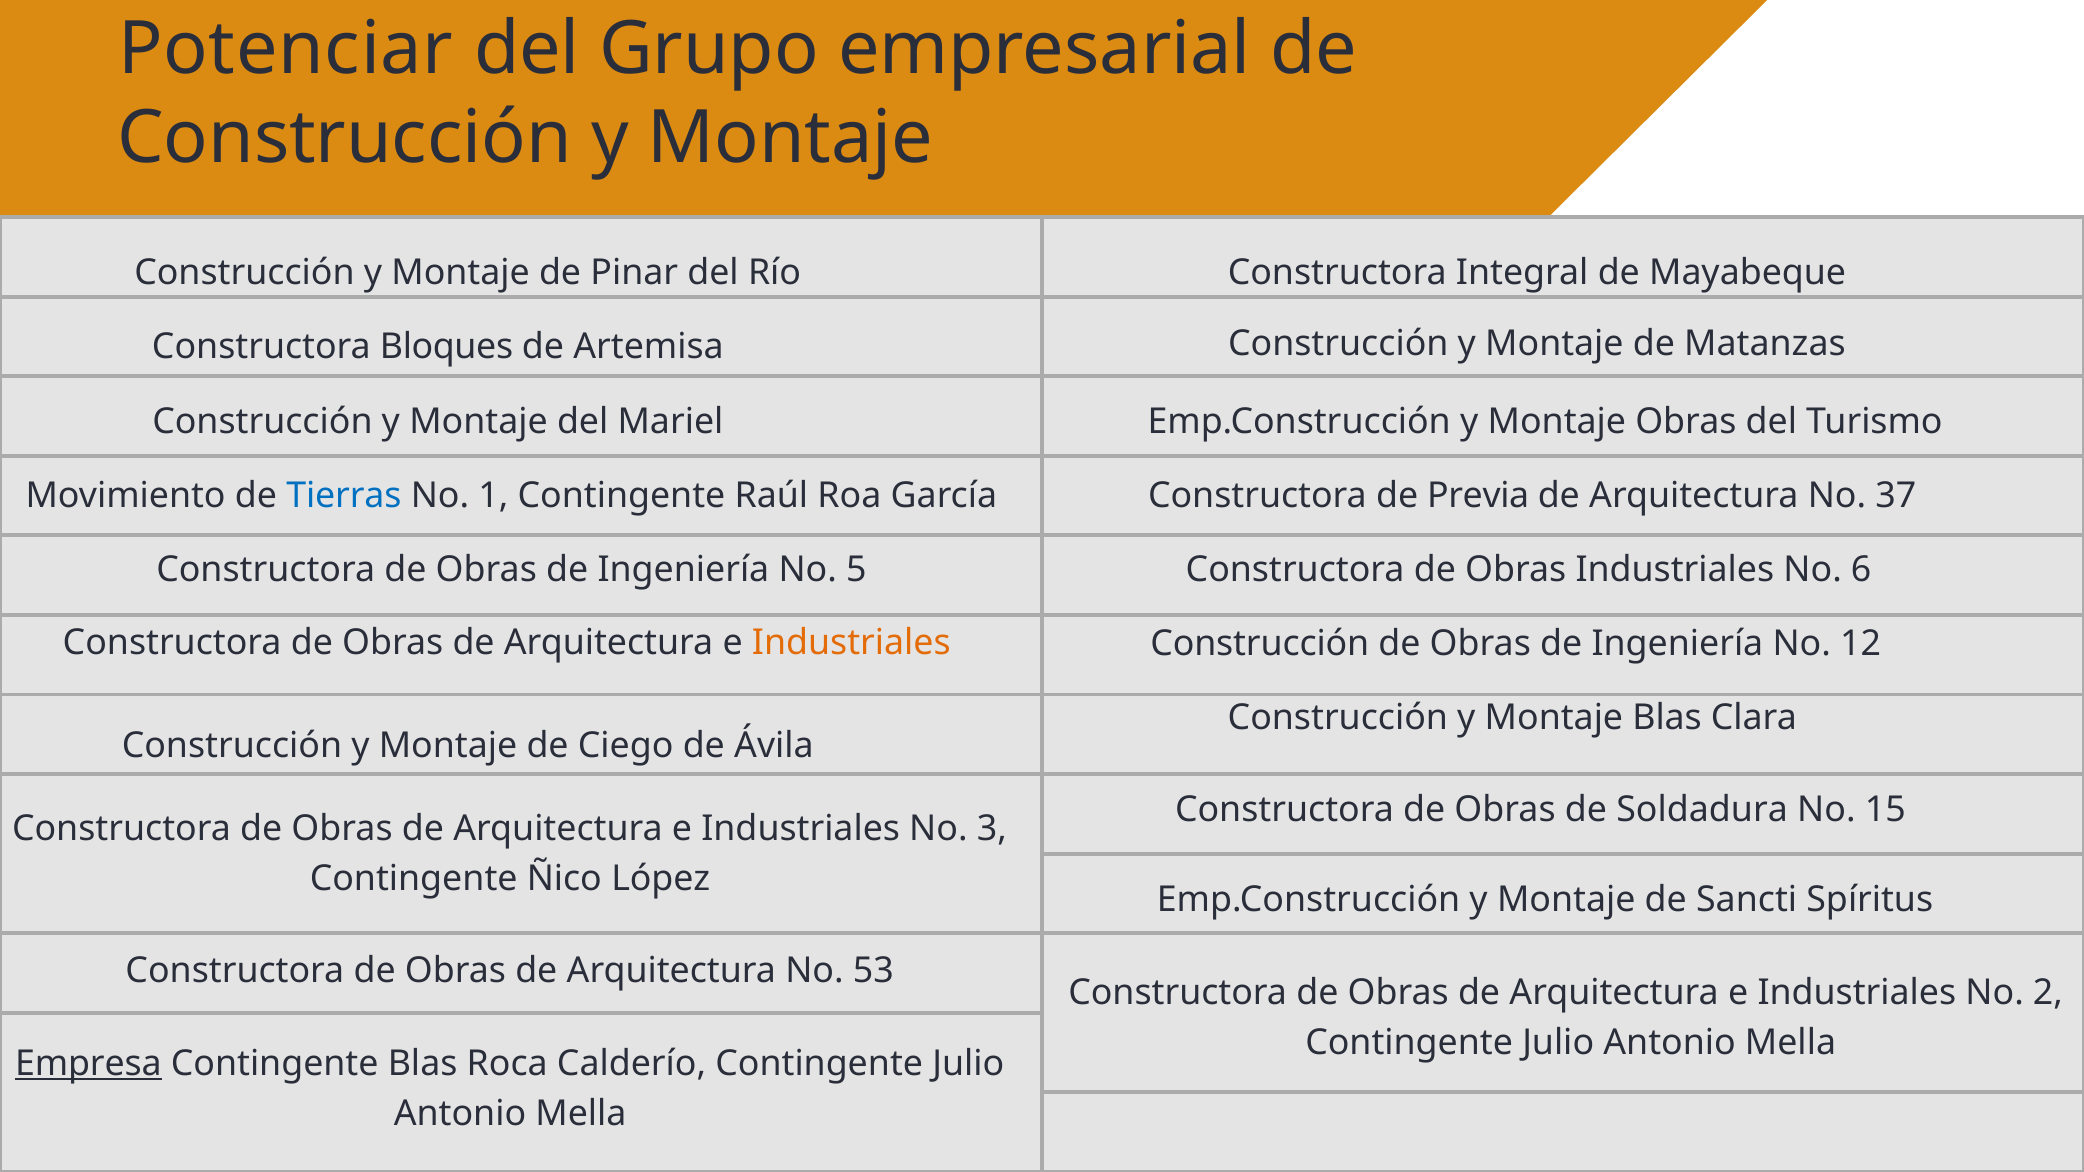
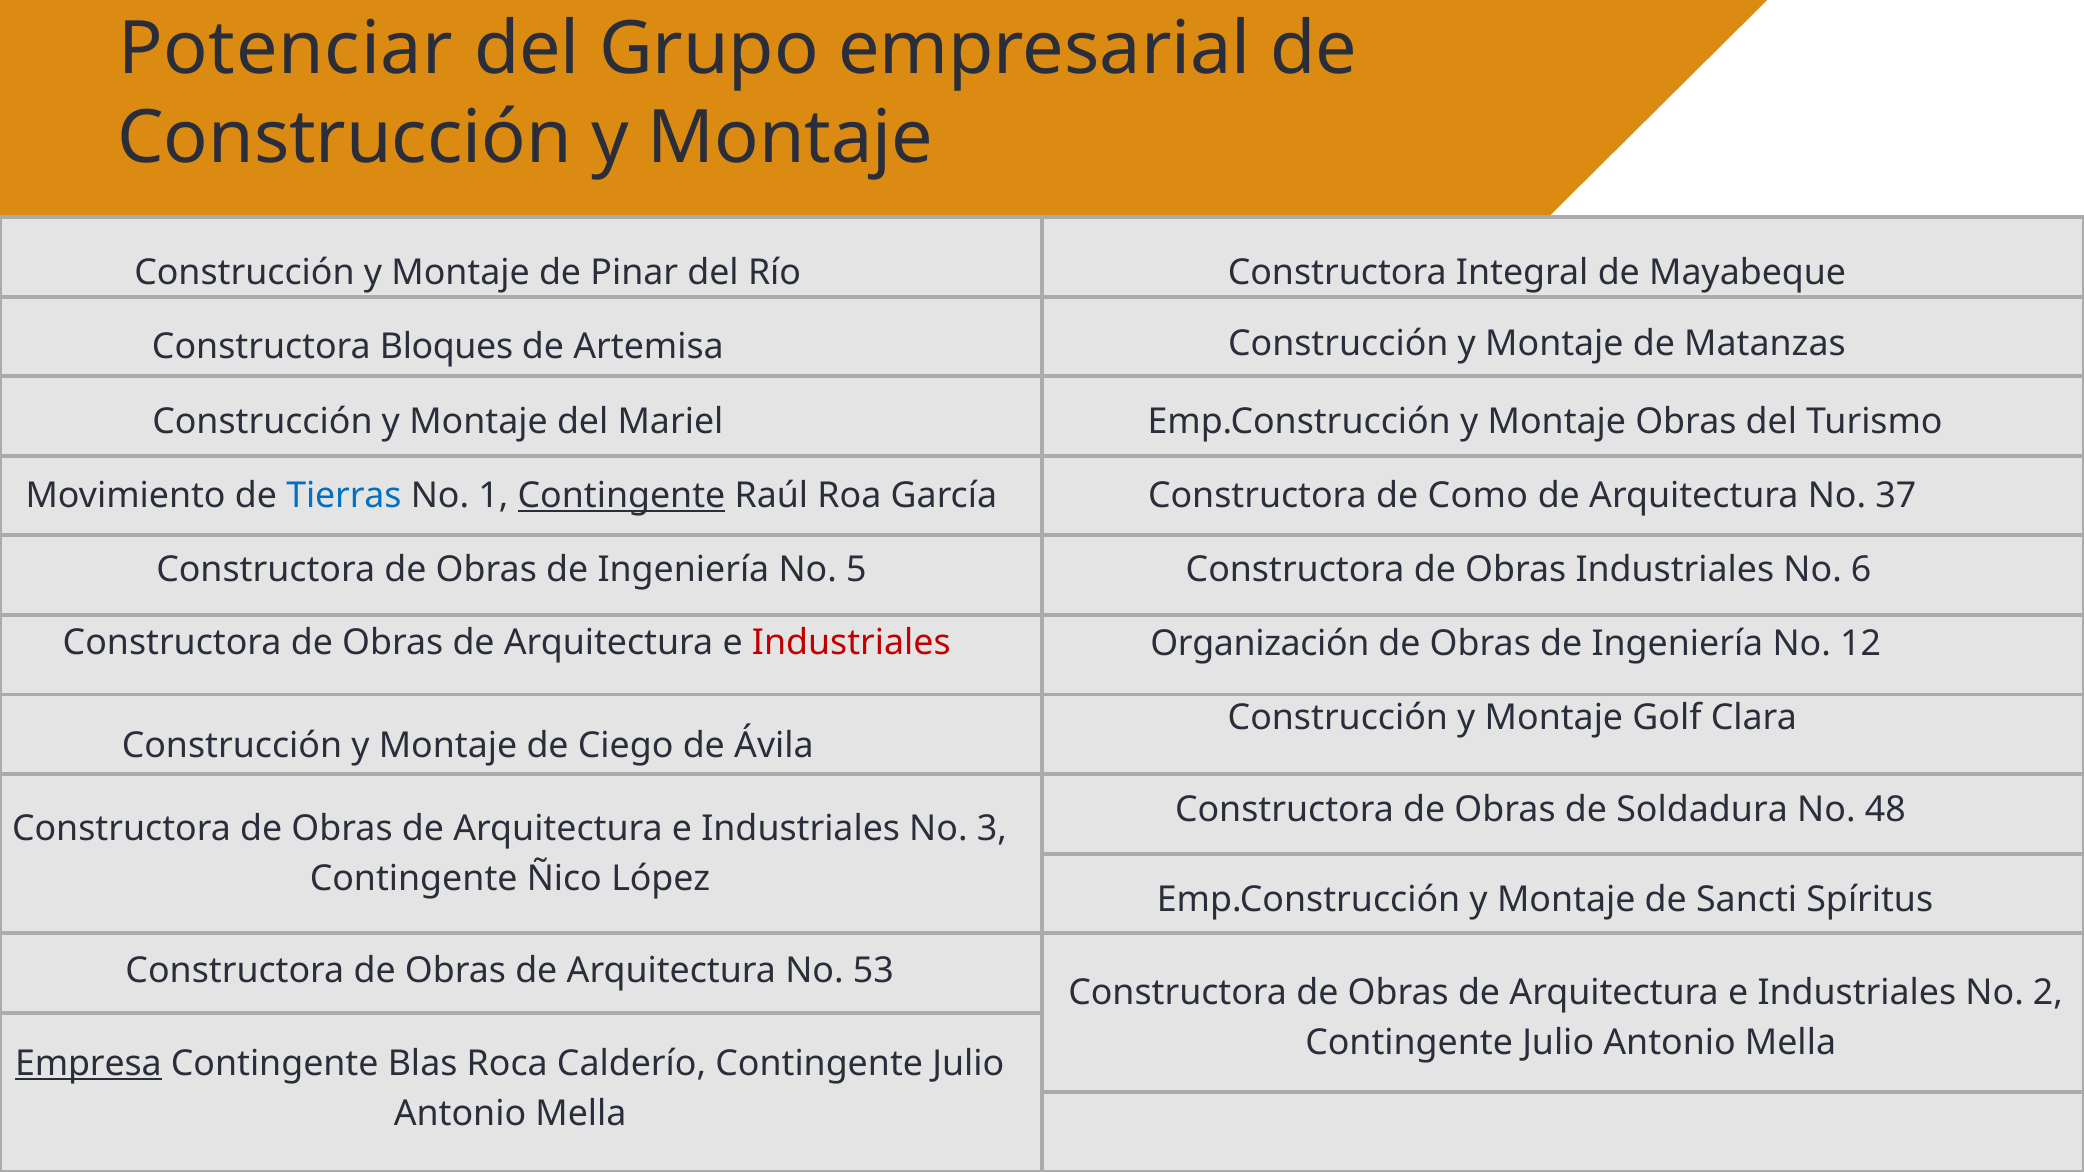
Contingente at (621, 496) underline: none -> present
Previa: Previa -> Como
Industriales at (851, 643) colour: orange -> red
Construcción at (1260, 644): Construcción -> Organización
Montaje Blas: Blas -> Golf
15: 15 -> 48
